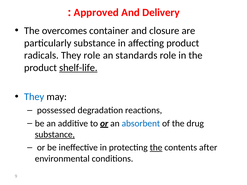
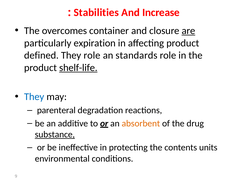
Approved: Approved -> Stabilities
Delivery: Delivery -> Increase
are underline: none -> present
particularly substance: substance -> expiration
radicals: radicals -> defined
possessed: possessed -> parenteral
absorbent colour: blue -> orange
the at (156, 148) underline: present -> none
after: after -> units
